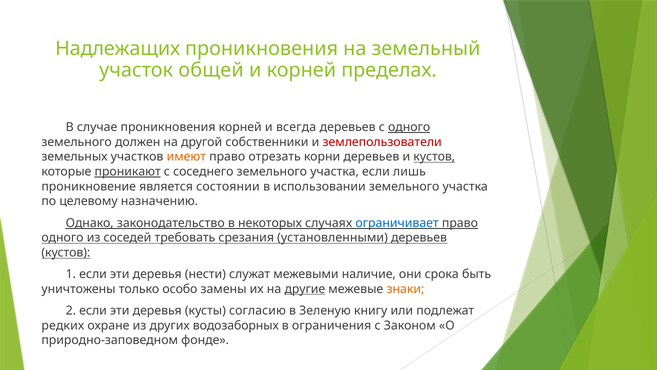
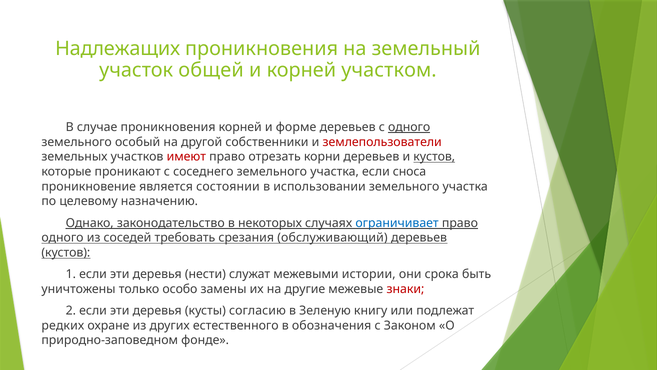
пределах: пределах -> участком
всегда: всегда -> форме
должен: должен -> особый
имеют colour: orange -> red
проникают underline: present -> none
лишь: лишь -> сноса
установленными: установленными -> обслуживающий
наличие: наличие -> истории
другие underline: present -> none
знаки colour: orange -> red
водозаборных: водозаборных -> естественного
ограничения: ограничения -> обозначения
